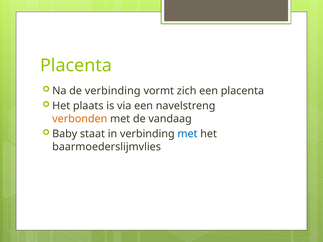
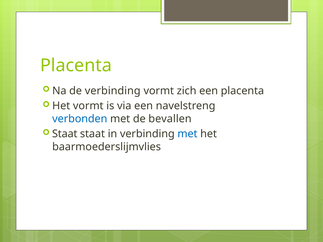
Het plaats: plaats -> vormt
verbonden colour: orange -> blue
vandaag: vandaag -> bevallen
Baby at (65, 134): Baby -> Staat
